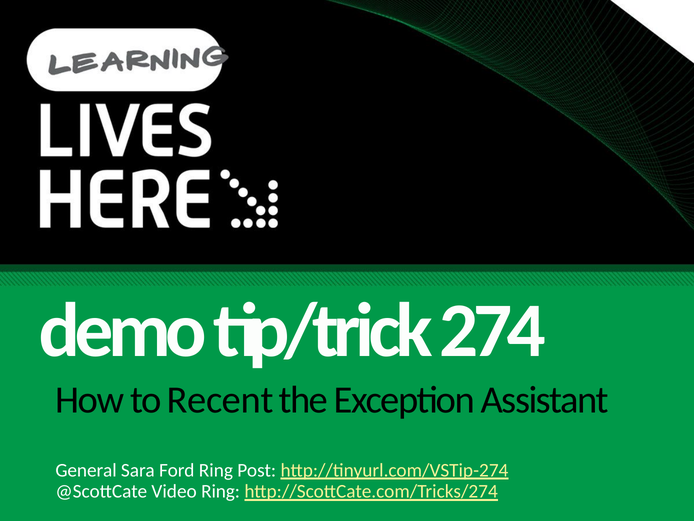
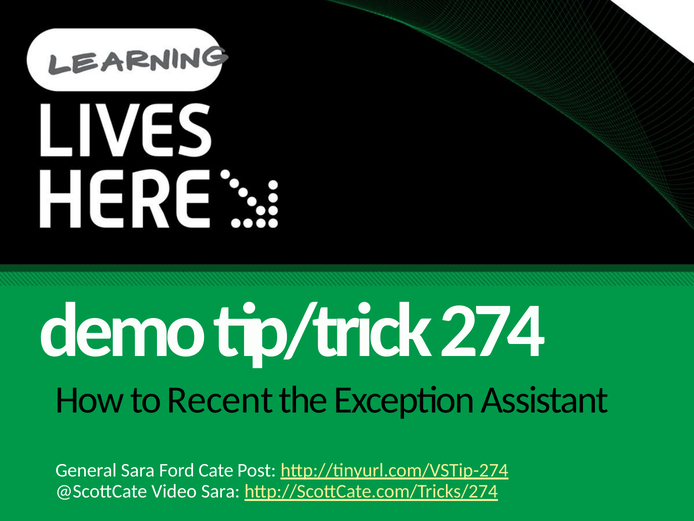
Ford Ring: Ring -> Cate
Video Ring: Ring -> Sara
